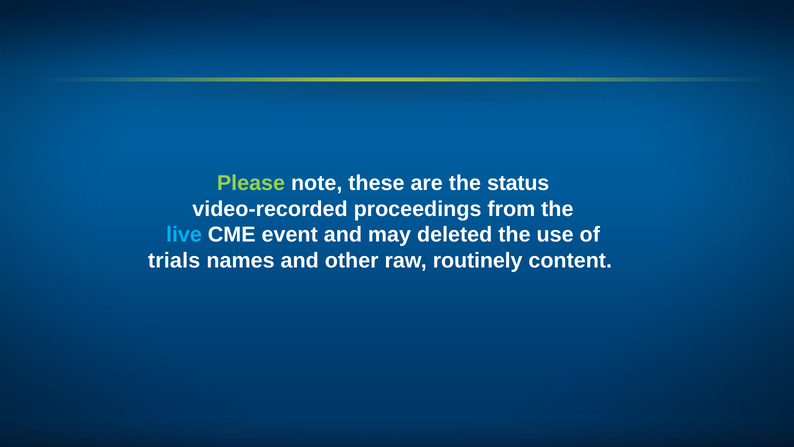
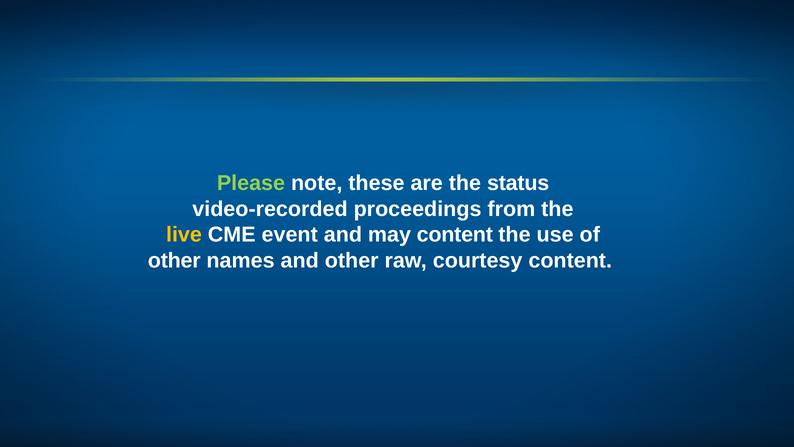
live colour: light blue -> yellow
may deleted: deleted -> content
trials at (174, 260): trials -> other
routinely: routinely -> courtesy
